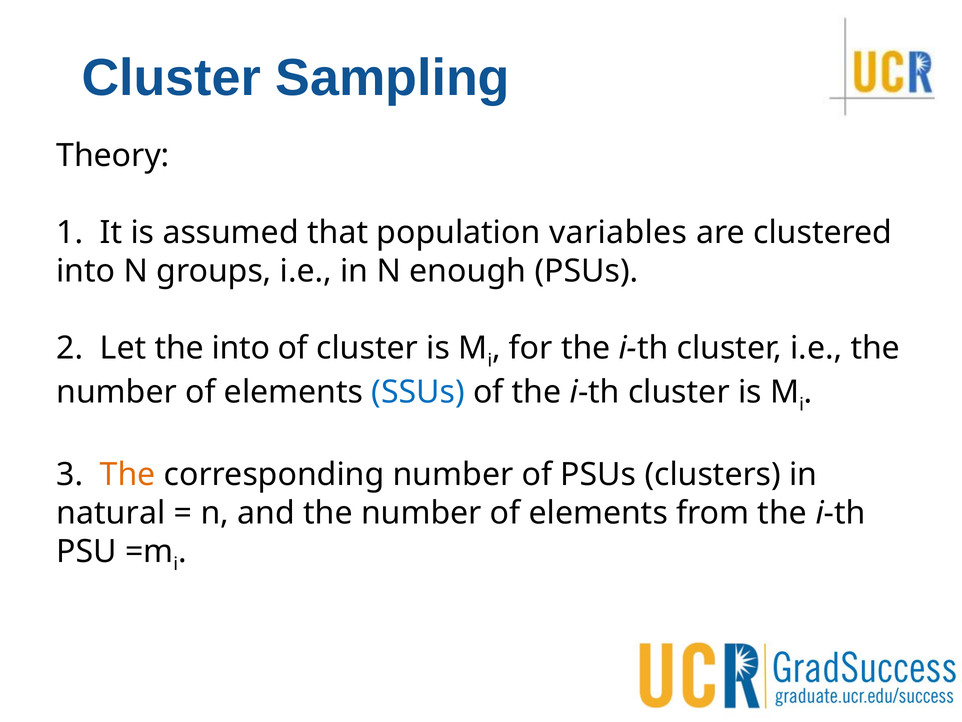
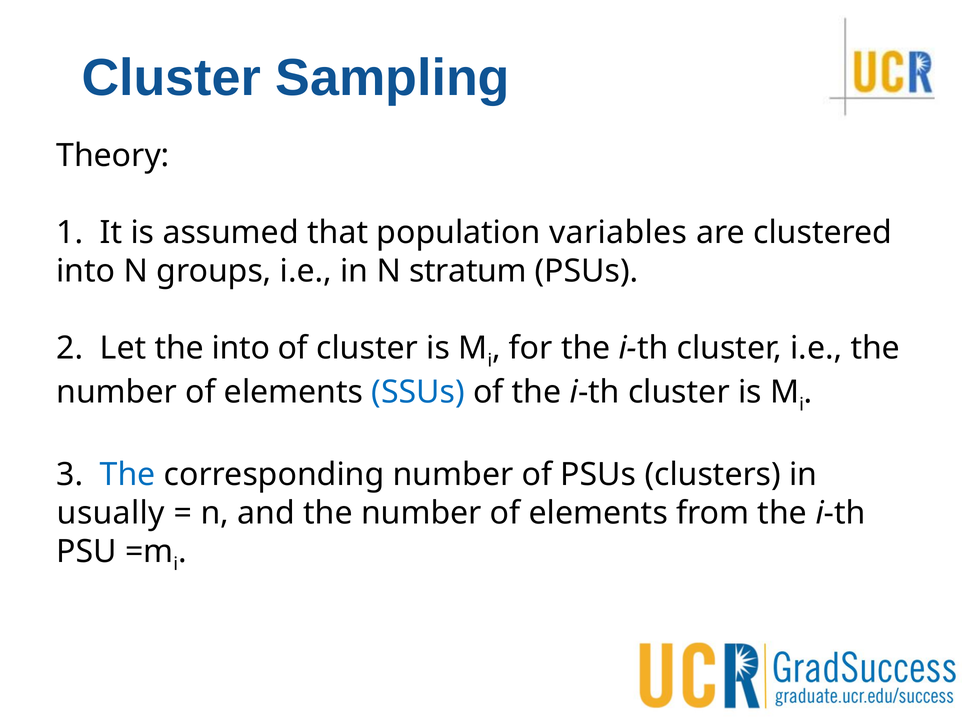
enough: enough -> stratum
The at (128, 474) colour: orange -> blue
natural: natural -> usually
